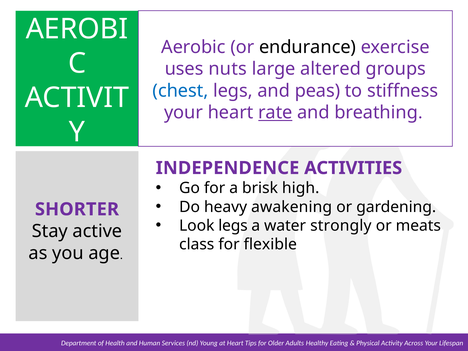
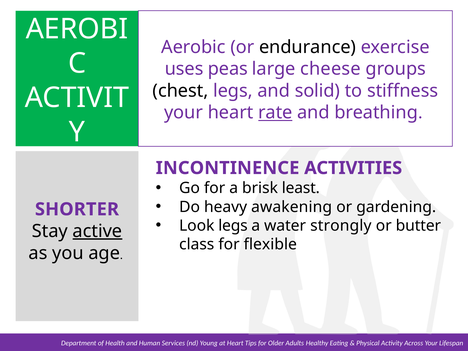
nuts: nuts -> peas
altered: altered -> cheese
chest colour: blue -> black
peas: peas -> solid
INDEPENDENCE: INDEPENDENCE -> INCONTINENCE
high: high -> least
meats: meats -> butter
active underline: none -> present
